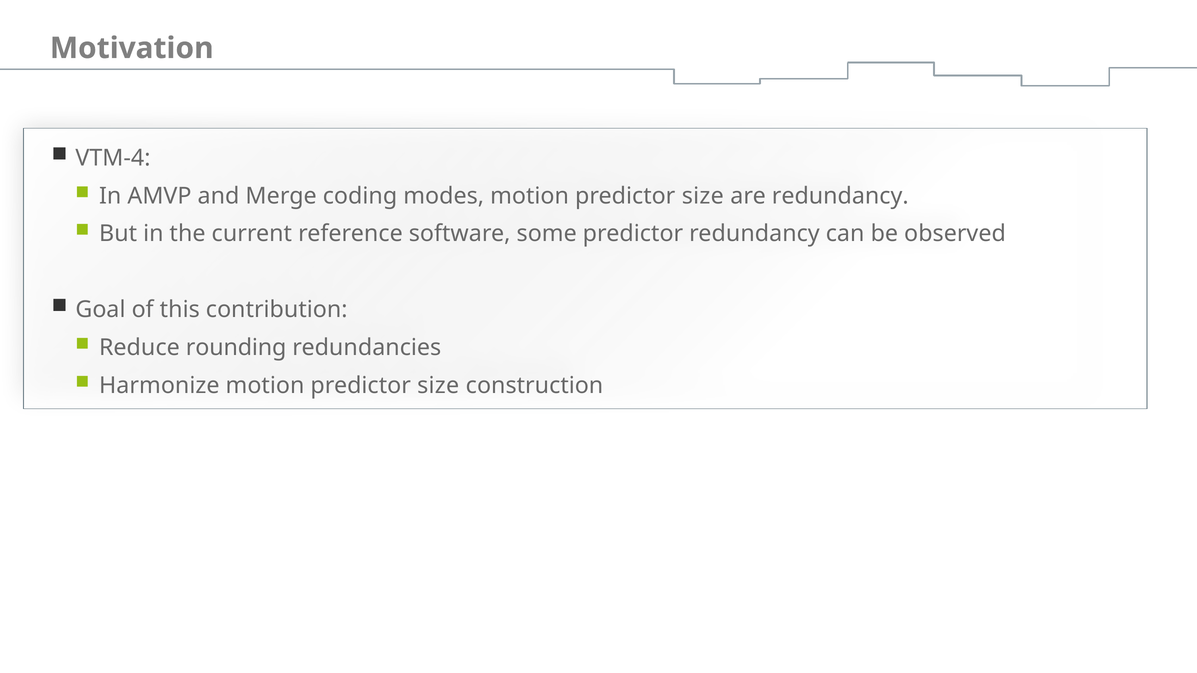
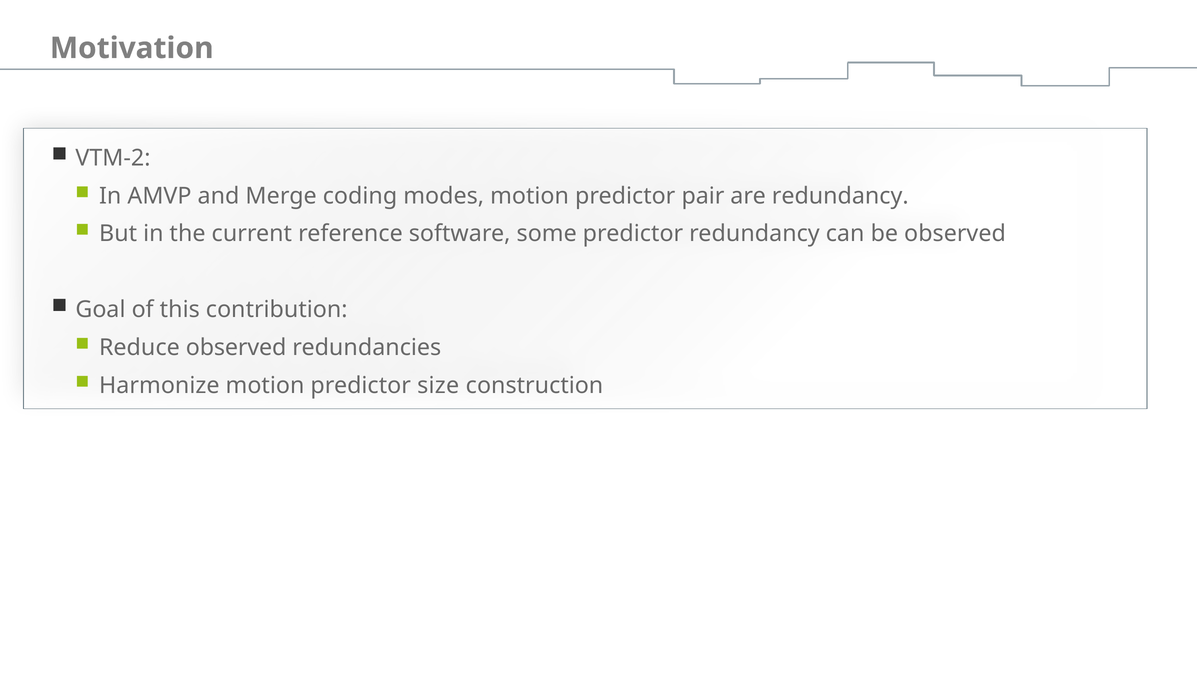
VTM-4: VTM-4 -> VTM-2
modes motion predictor size: size -> pair
Reduce rounding: rounding -> observed
